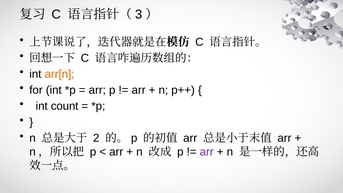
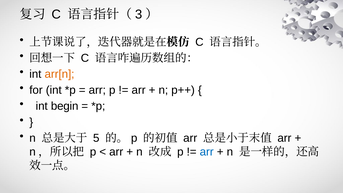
count: count -> begin
2: 2 -> 5
arr at (207, 152) colour: purple -> blue
